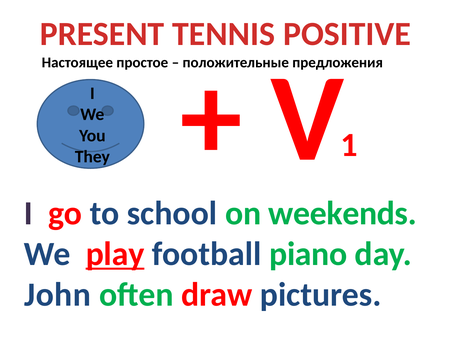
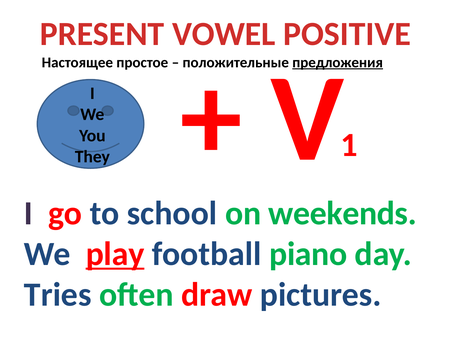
TENNIS: TENNIS -> VOWEL
предложения underline: none -> present
John: John -> Tries
